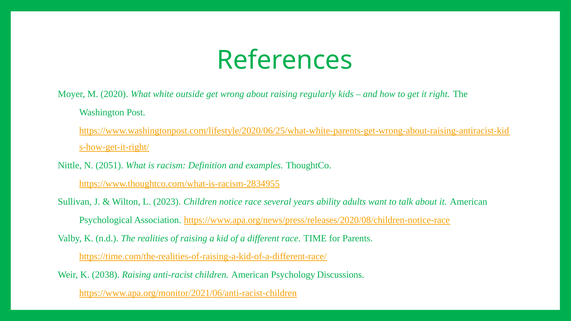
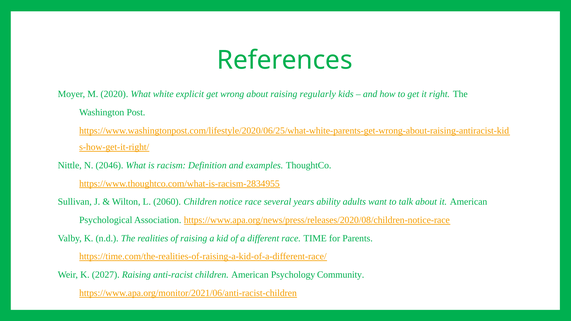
outside: outside -> explicit
2051: 2051 -> 2046
2023: 2023 -> 2060
2038: 2038 -> 2027
Discussions: Discussions -> Community
